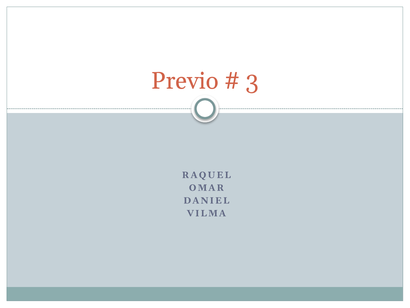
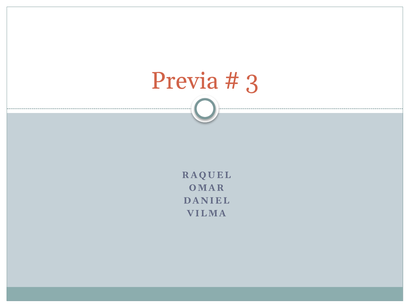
Previo: Previo -> Previa
